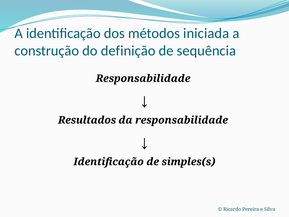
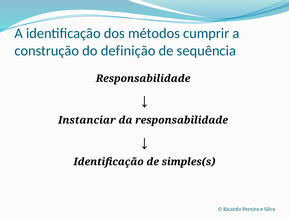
iniciada: iniciada -> cumprir
Resultados: Resultados -> Instanciar
